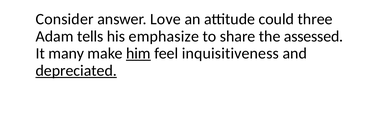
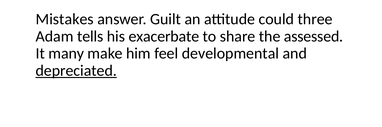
Consider: Consider -> Mistakes
Love: Love -> Guilt
emphasize: emphasize -> exacerbate
him underline: present -> none
inquisitiveness: inquisitiveness -> developmental
